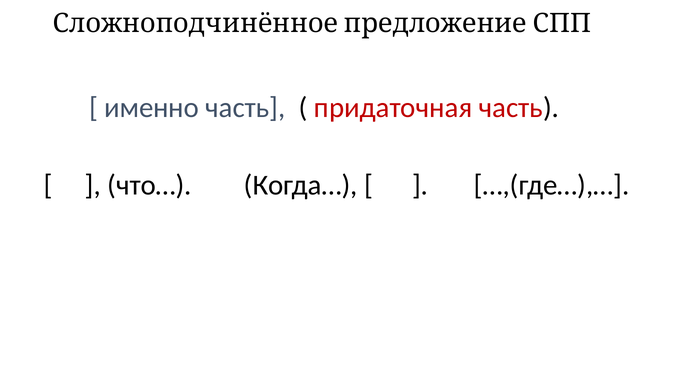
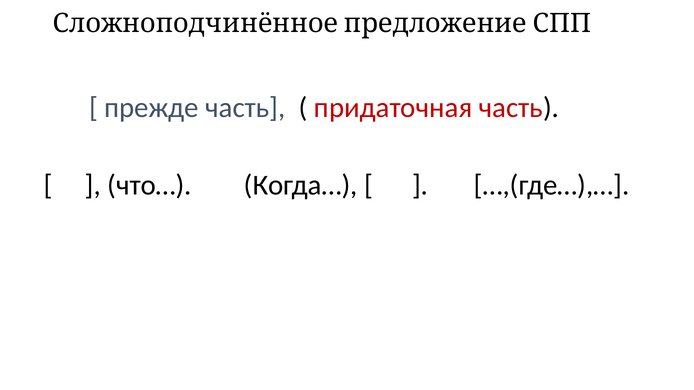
именно: именно -> прежде
